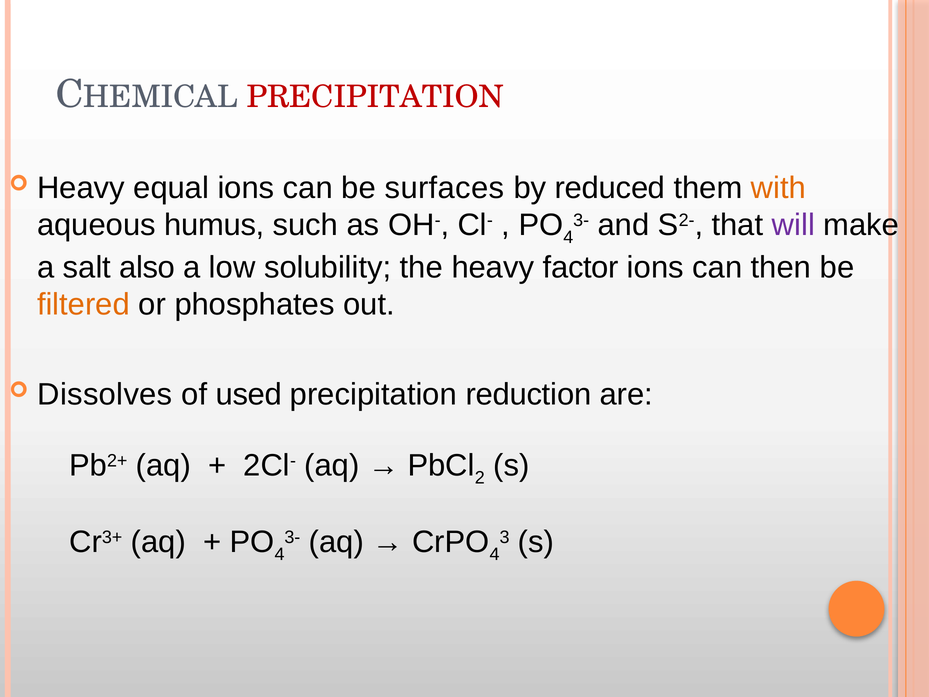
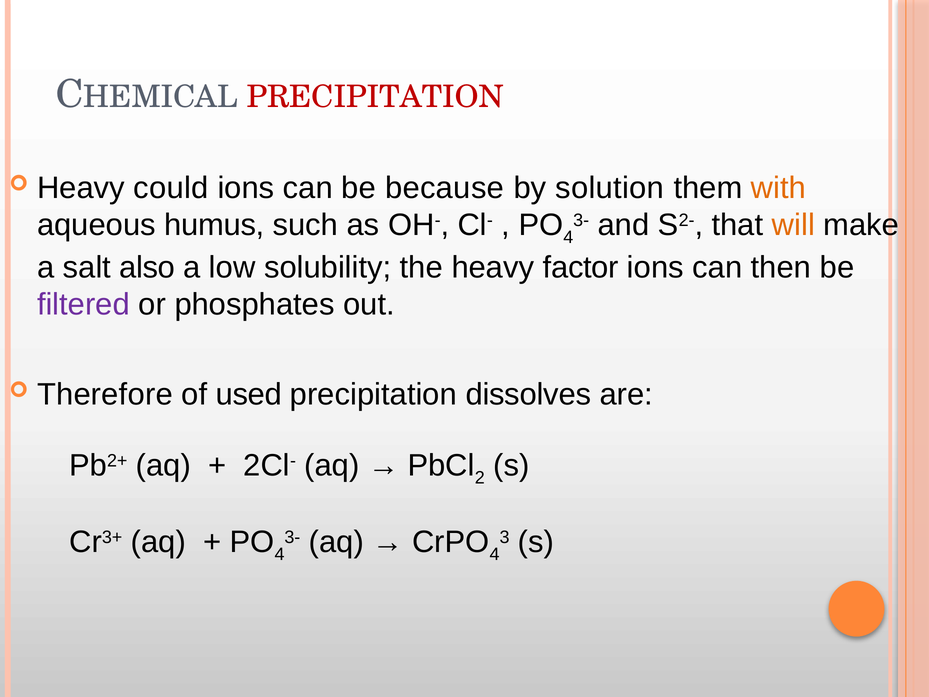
equal: equal -> could
surfaces: surfaces -> because
reduced: reduced -> solution
will colour: purple -> orange
filtered colour: orange -> purple
Dissolves: Dissolves -> Therefore
reduction: reduction -> dissolves
